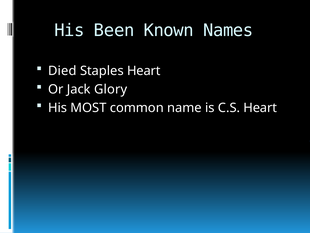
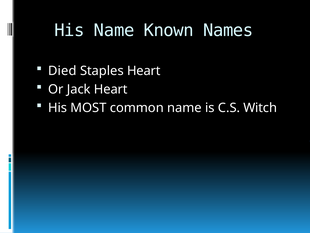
His Been: Been -> Name
Jack Glory: Glory -> Heart
C.S Heart: Heart -> Witch
